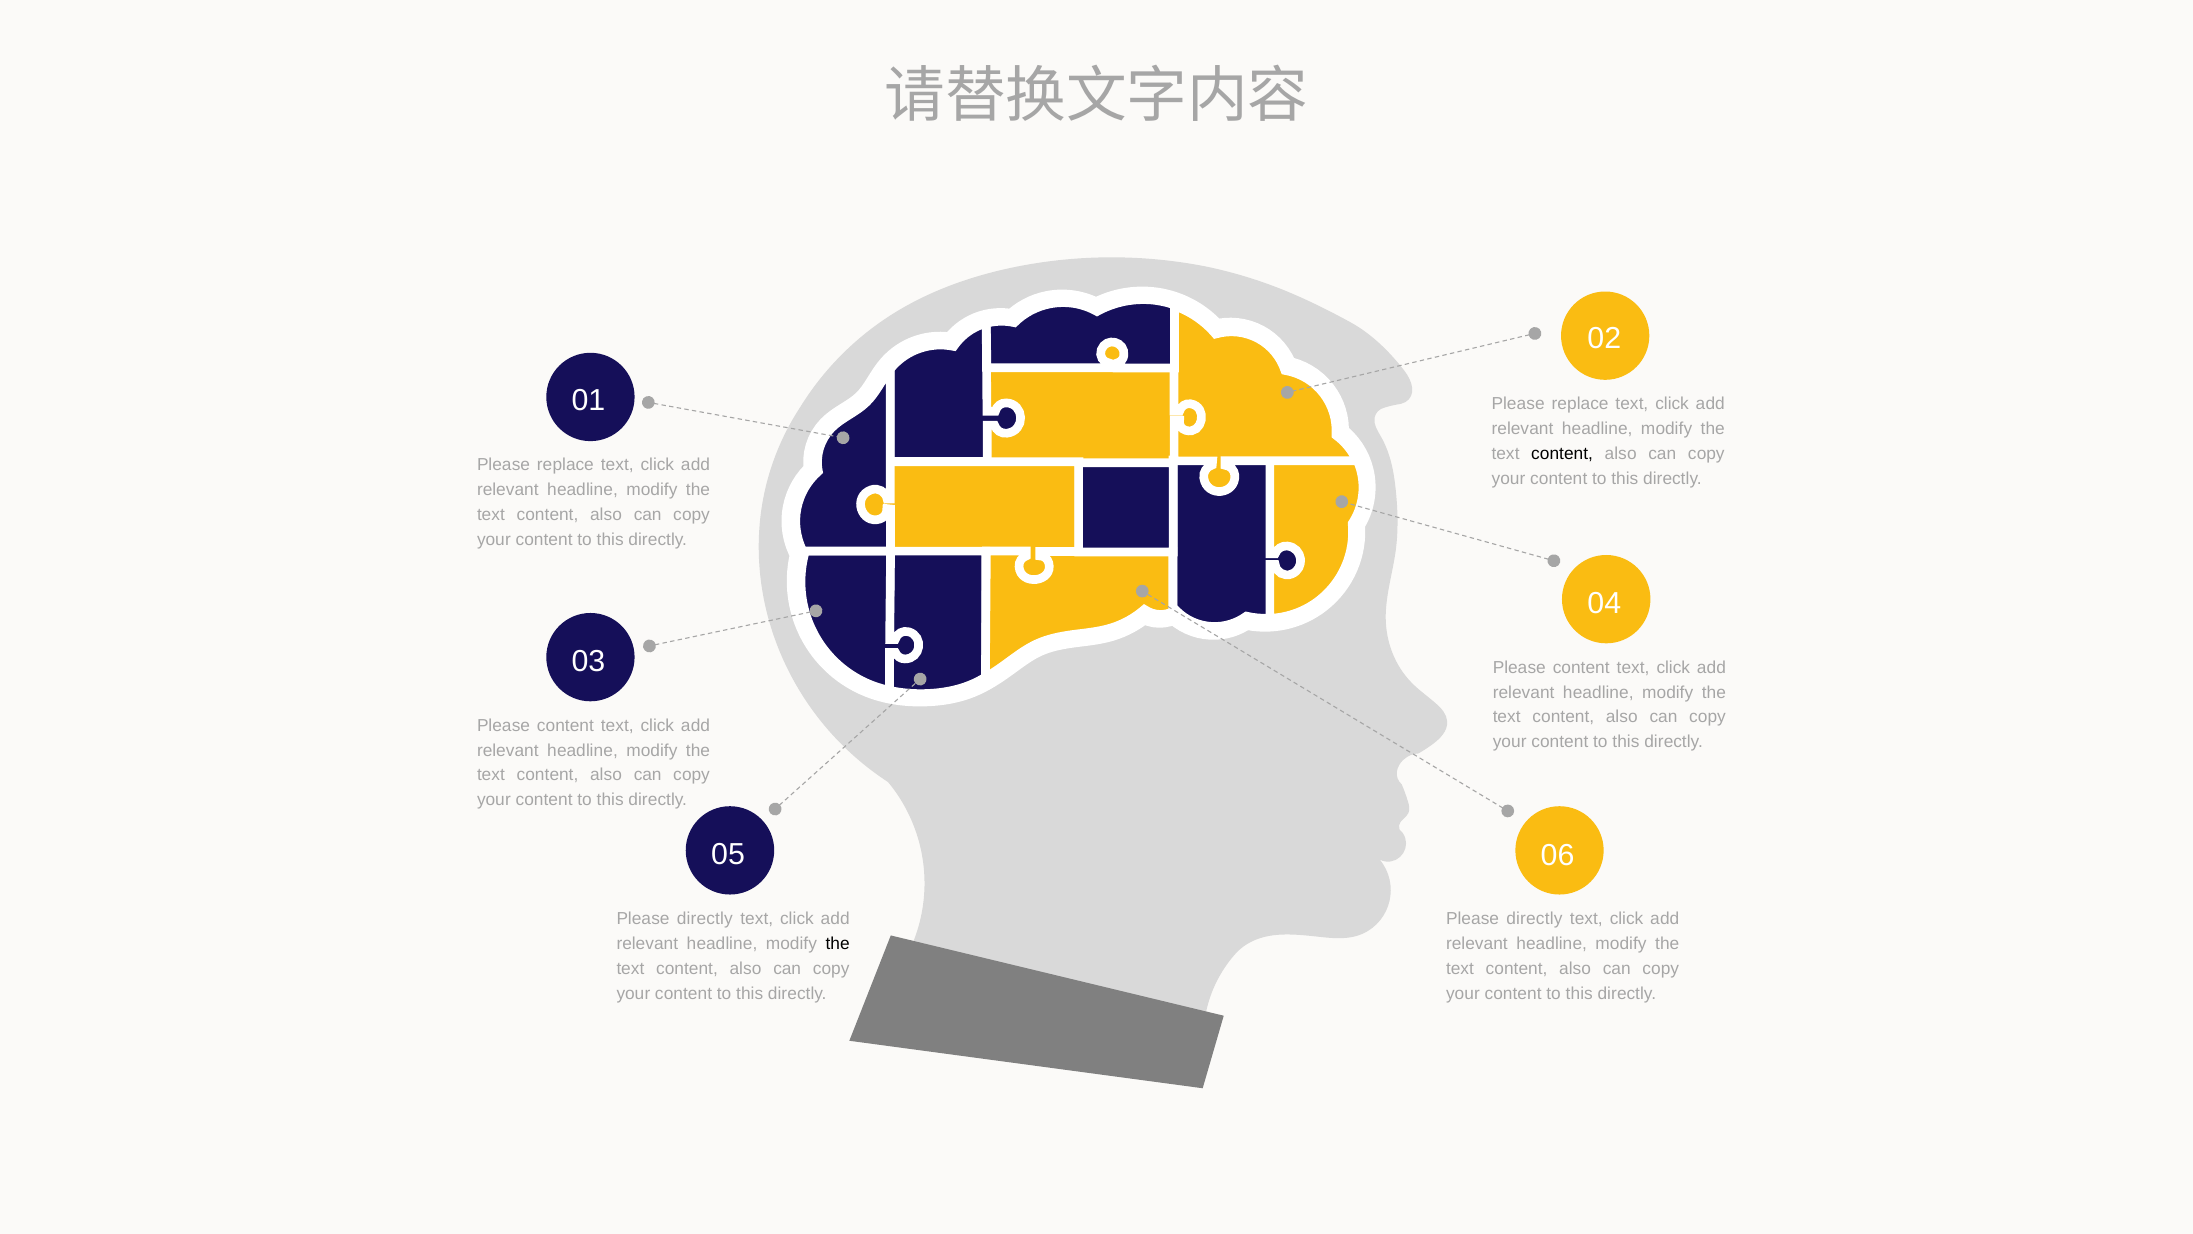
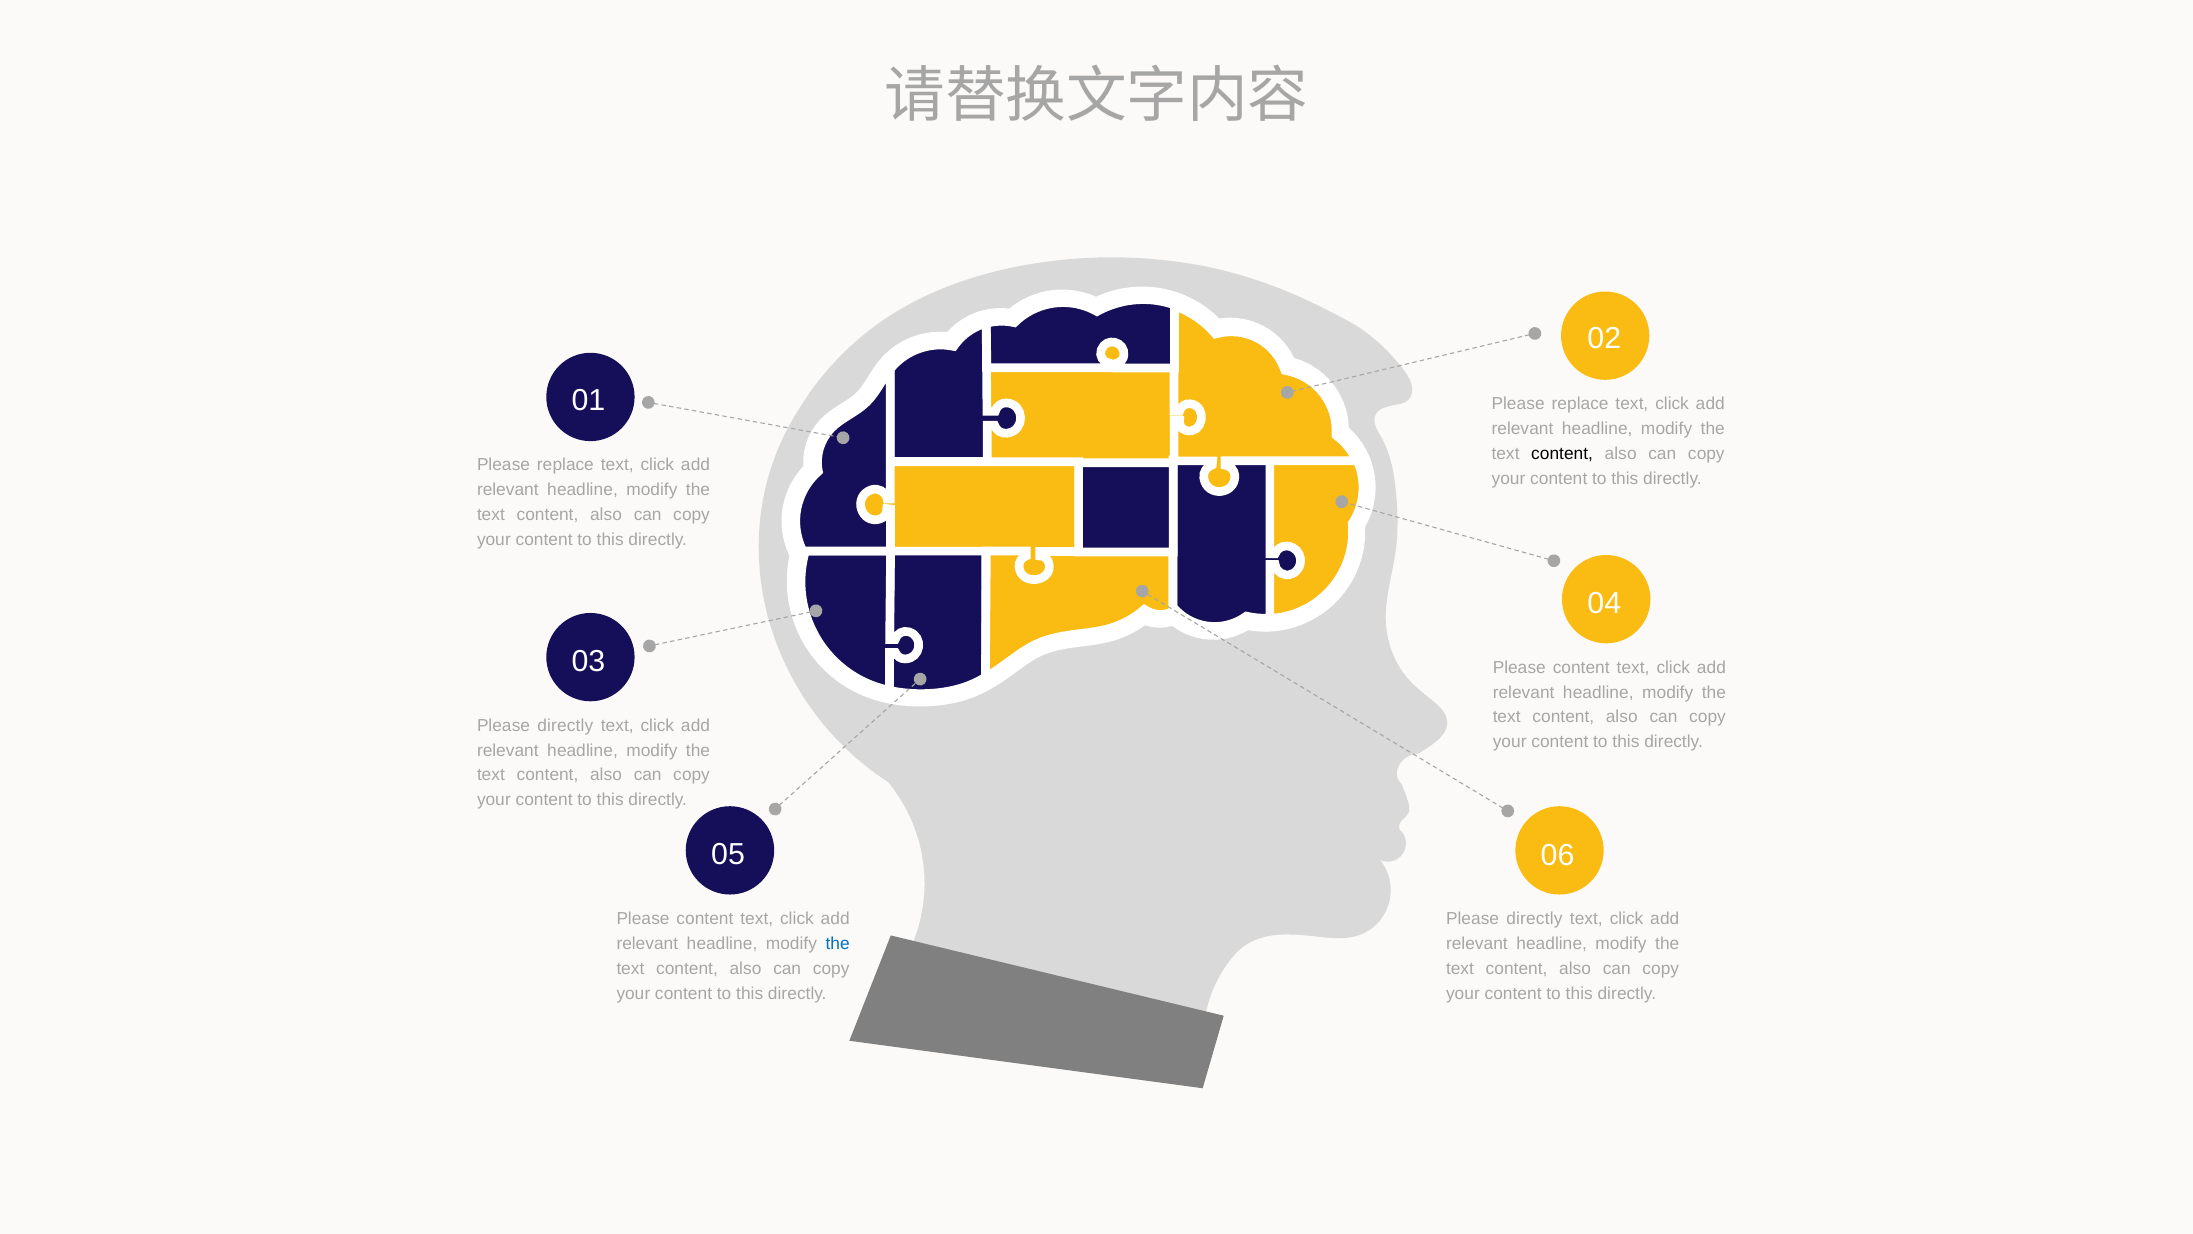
content at (565, 725): content -> directly
directly at (705, 918): directly -> content
the at (838, 943) colour: black -> blue
